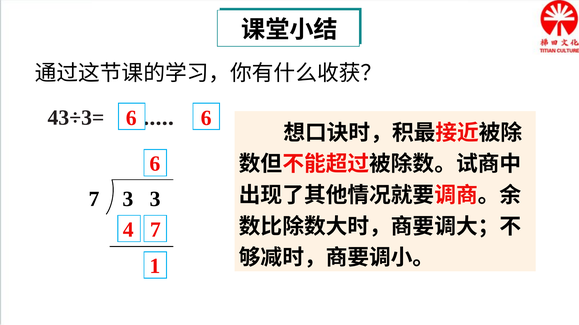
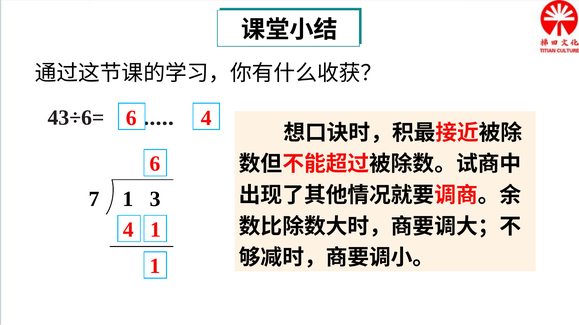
43÷3=: 43÷3= -> 43÷6=
6 at (206, 118): 6 -> 4
7 3: 3 -> 1
4 7: 7 -> 1
